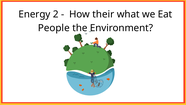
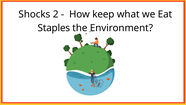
Energy: Energy -> Shocks
their: their -> keep
People: People -> Staples
